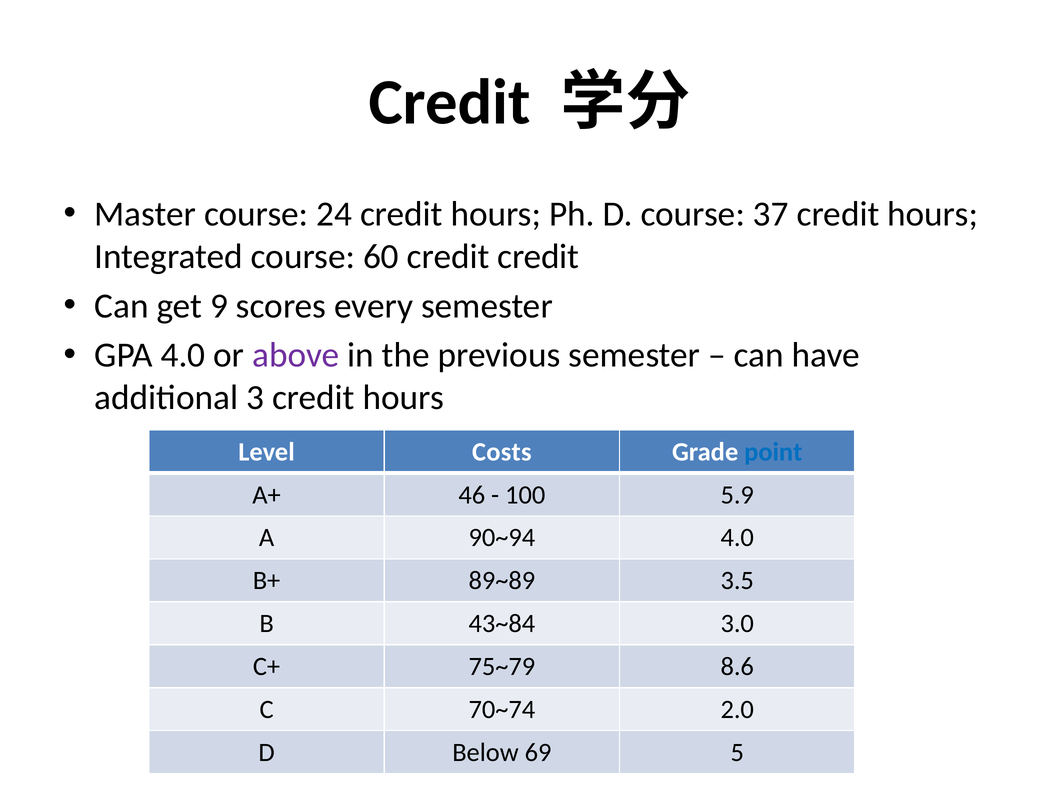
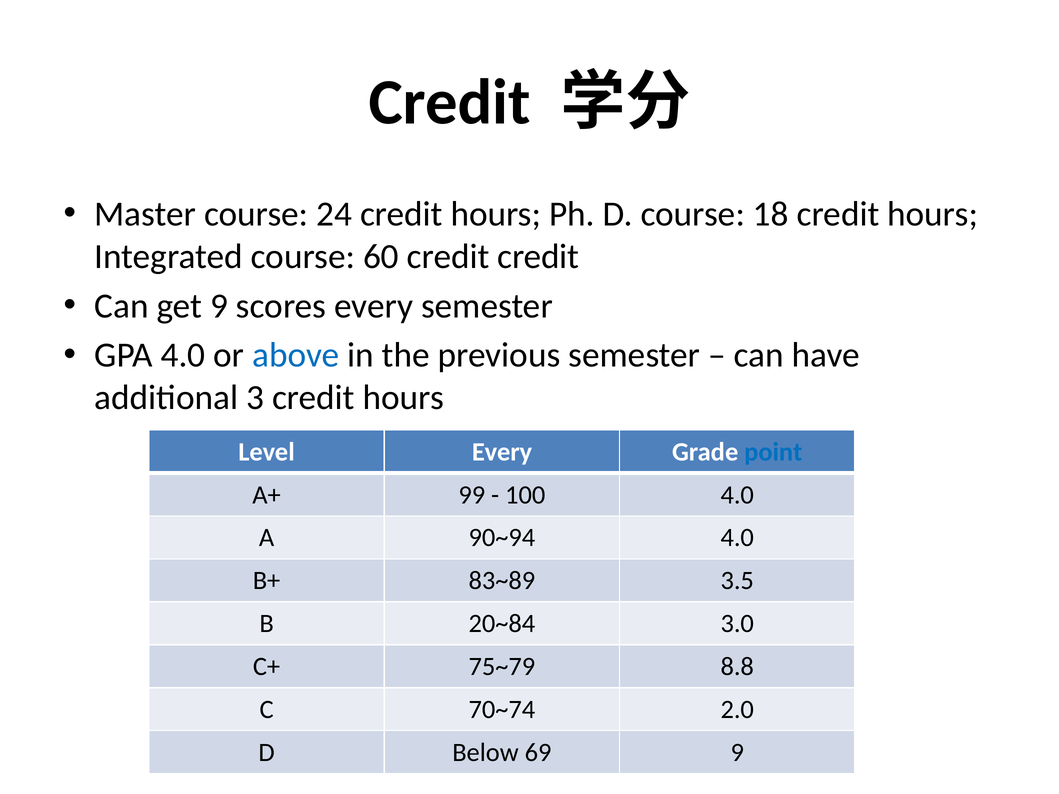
37: 37 -> 18
above colour: purple -> blue
Level Costs: Costs -> Every
46: 46 -> 99
100 5.9: 5.9 -> 4.0
89~89: 89~89 -> 83~89
43~84: 43~84 -> 20~84
8.6: 8.6 -> 8.8
69 5: 5 -> 9
